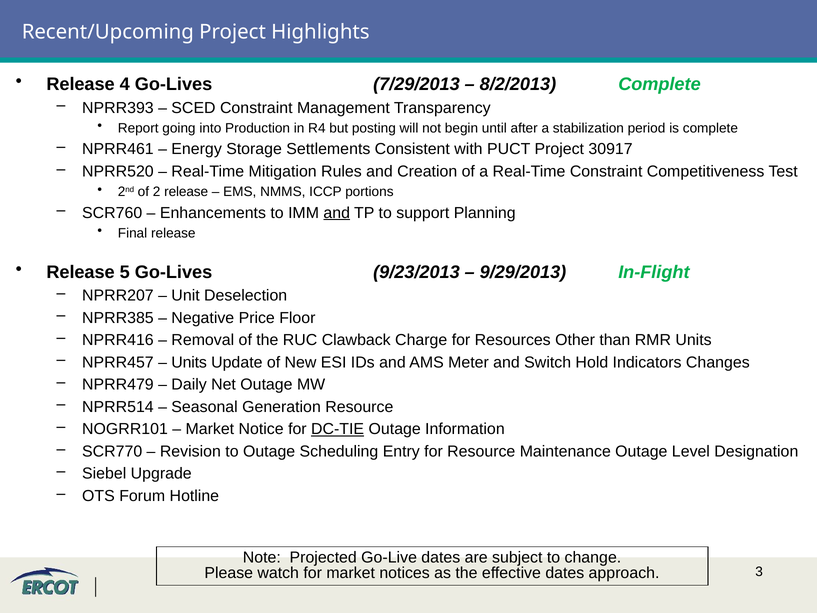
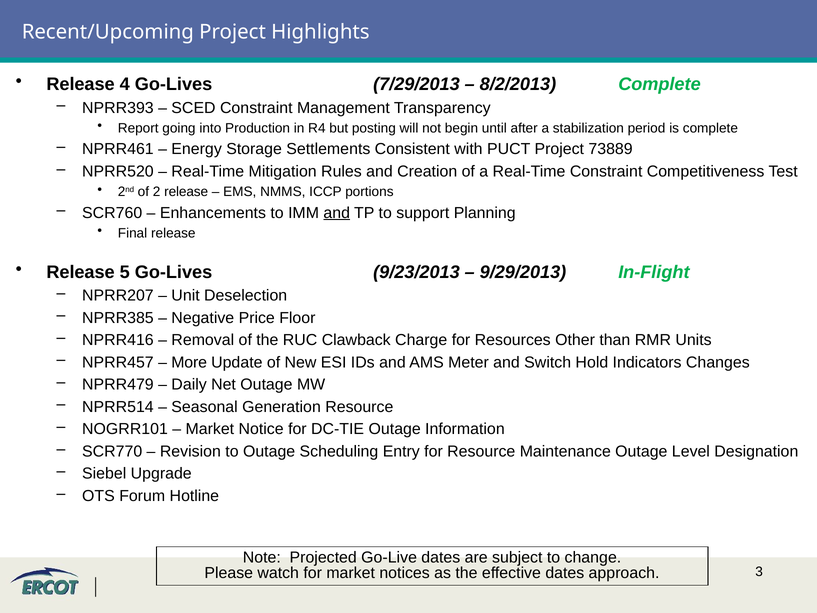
30917: 30917 -> 73889
Units at (189, 362): Units -> More
DC-TIE underline: present -> none
